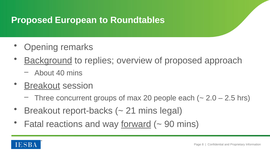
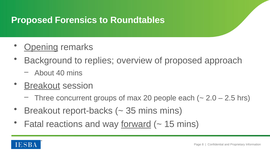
European: European -> Forensics
Opening underline: none -> present
Background underline: present -> none
21: 21 -> 35
mins legal: legal -> mins
90: 90 -> 15
